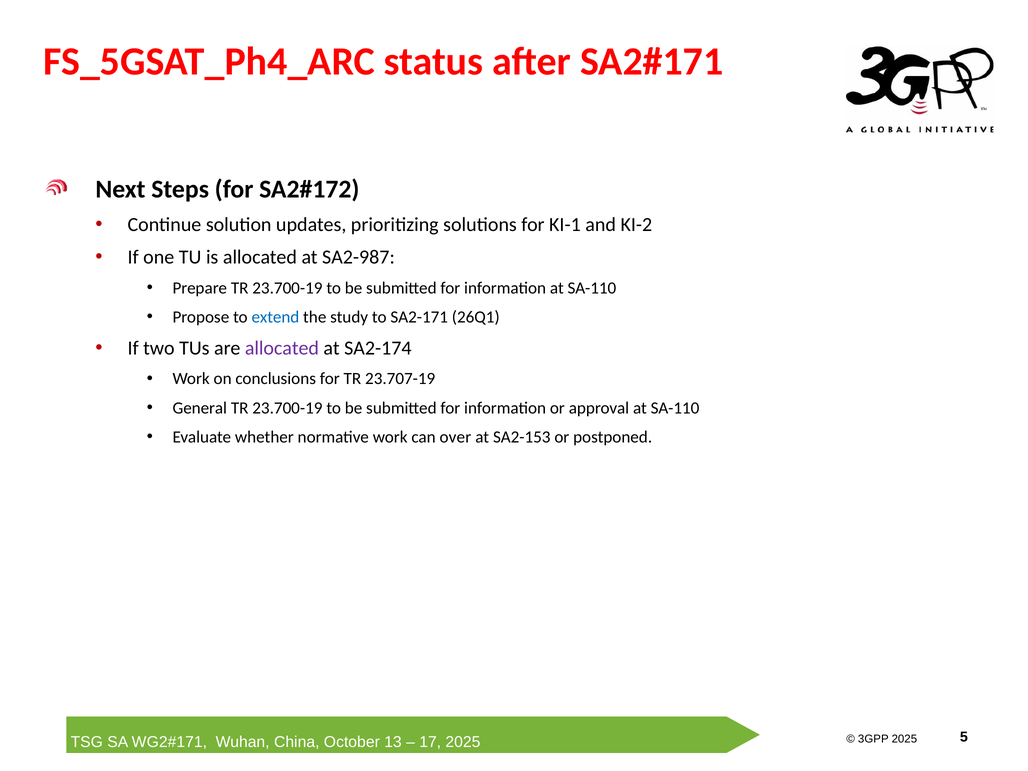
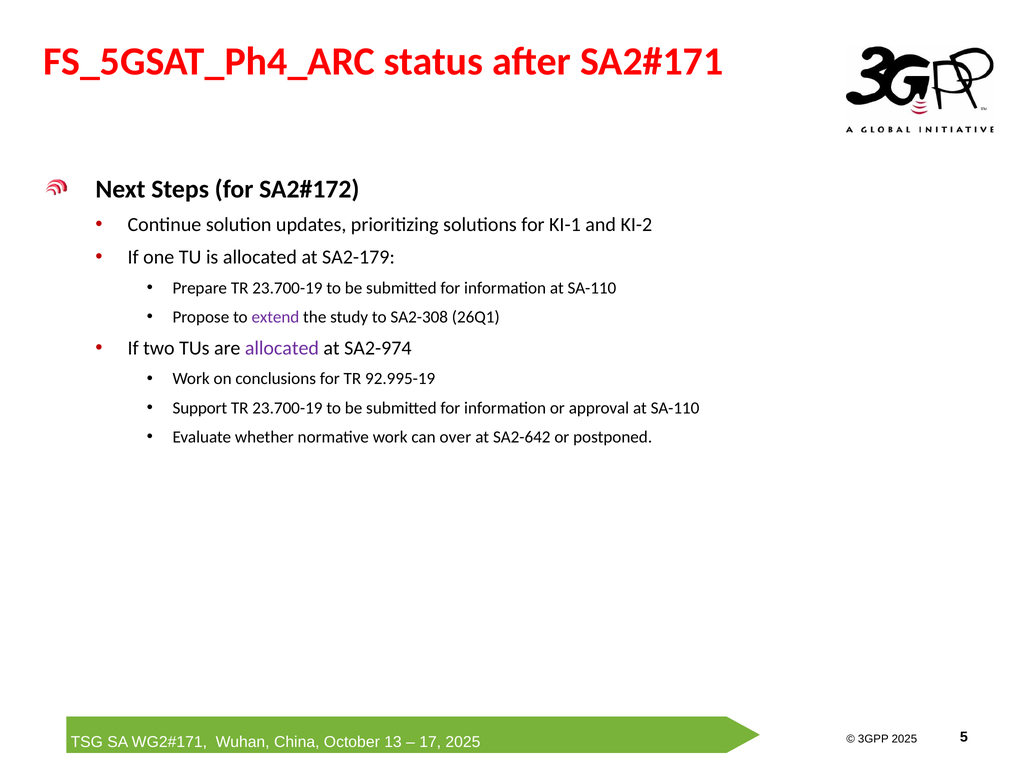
SA2-987: SA2-987 -> SA2-179
extend colour: blue -> purple
SA2-171: SA2-171 -> SA2-308
SA2-174: SA2-174 -> SA2-974
23.707-19: 23.707-19 -> 92.995-19
General: General -> Support
SA2-153: SA2-153 -> SA2-642
